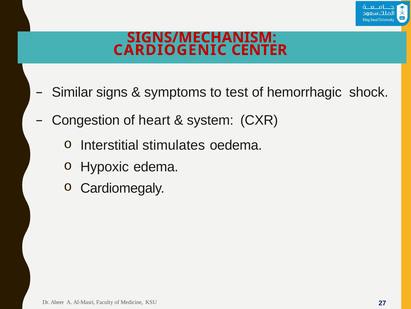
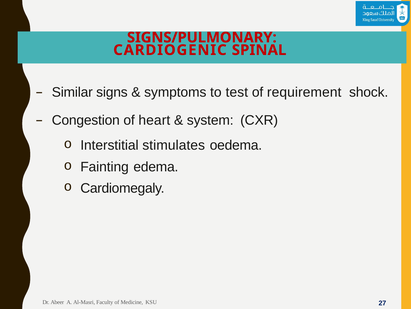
SIGNS/MECHANISM: SIGNS/MECHANISM -> SIGNS/PULMONARY
CENTER: CENTER -> SPINAL
hemorrhagic: hemorrhagic -> requirement
Hypoxic: Hypoxic -> Fainting
